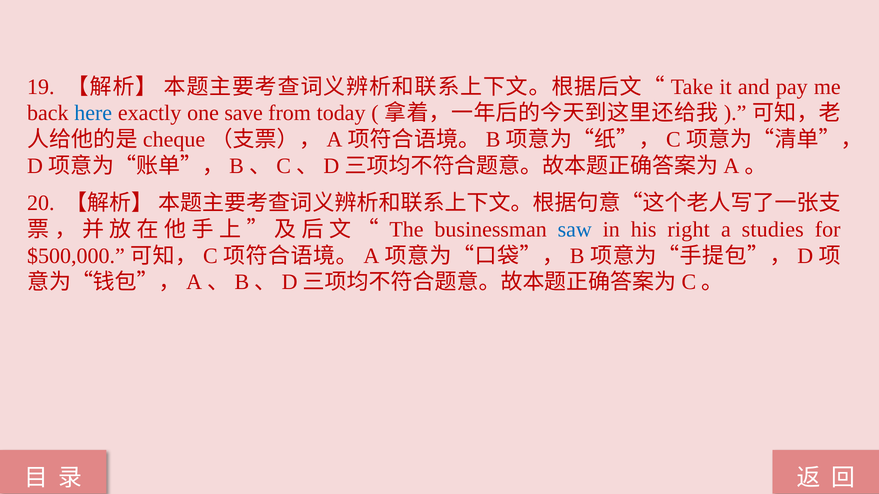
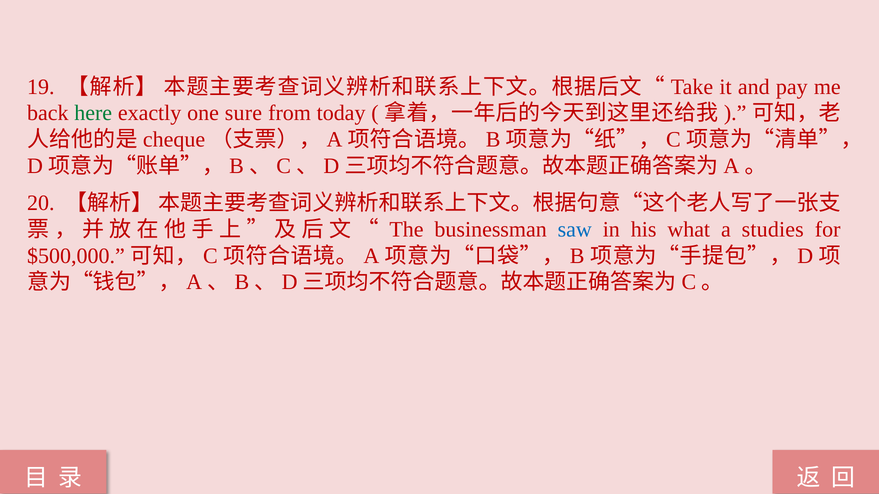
here colour: blue -> green
save: save -> sure
right: right -> what
